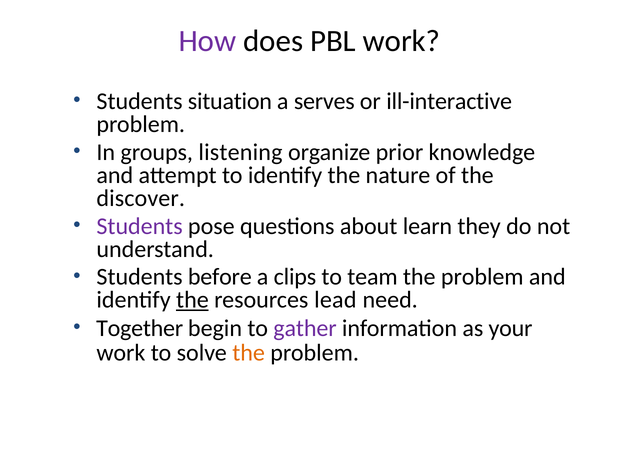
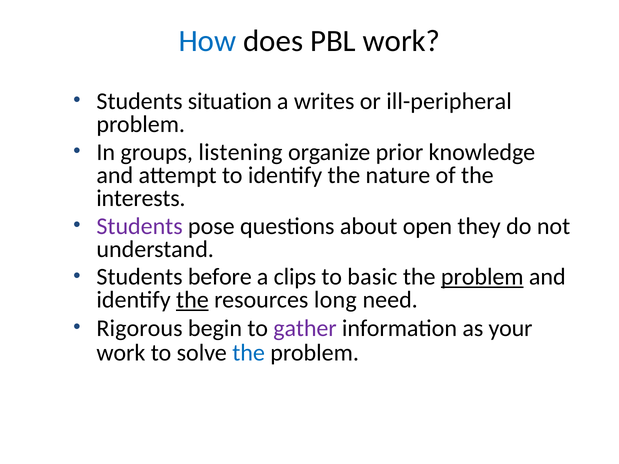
How colour: purple -> blue
serves: serves -> writes
ill-interactive: ill-interactive -> ill-peripheral
discover: discover -> interests
learn: learn -> open
team: team -> basic
problem at (482, 277) underline: none -> present
lead: lead -> long
Together: Together -> Rigorous
the at (249, 353) colour: orange -> blue
